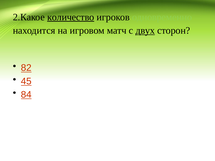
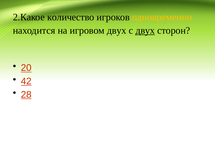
количество underline: present -> none
одновременно colour: light green -> yellow
игровом матч: матч -> двух
82: 82 -> 20
45: 45 -> 42
84: 84 -> 28
